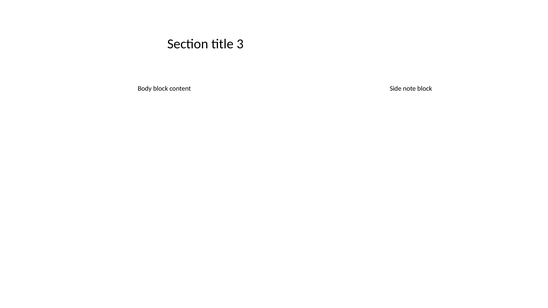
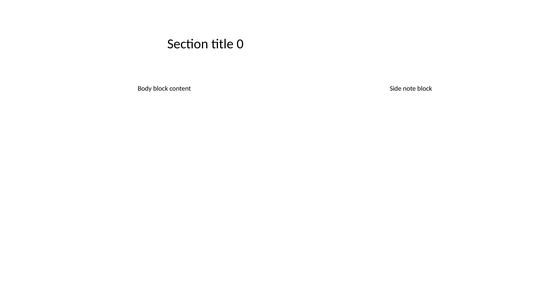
3: 3 -> 0
